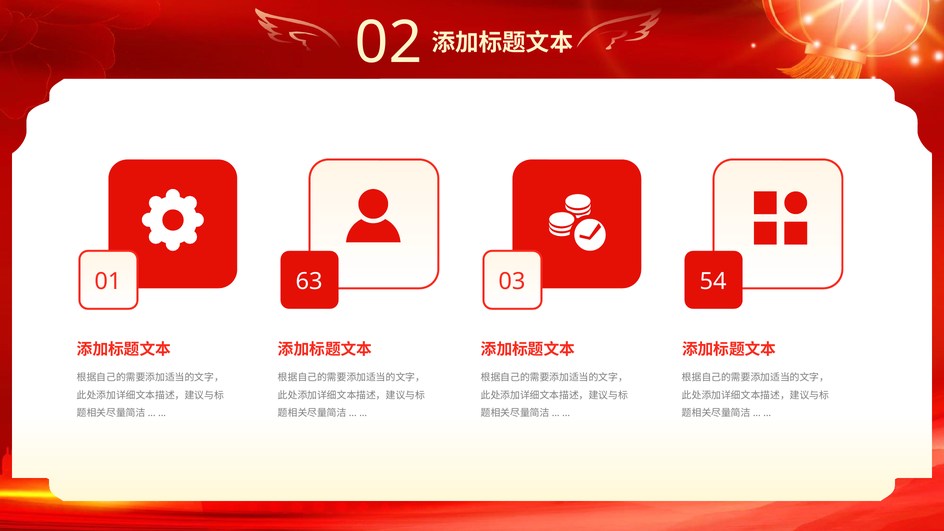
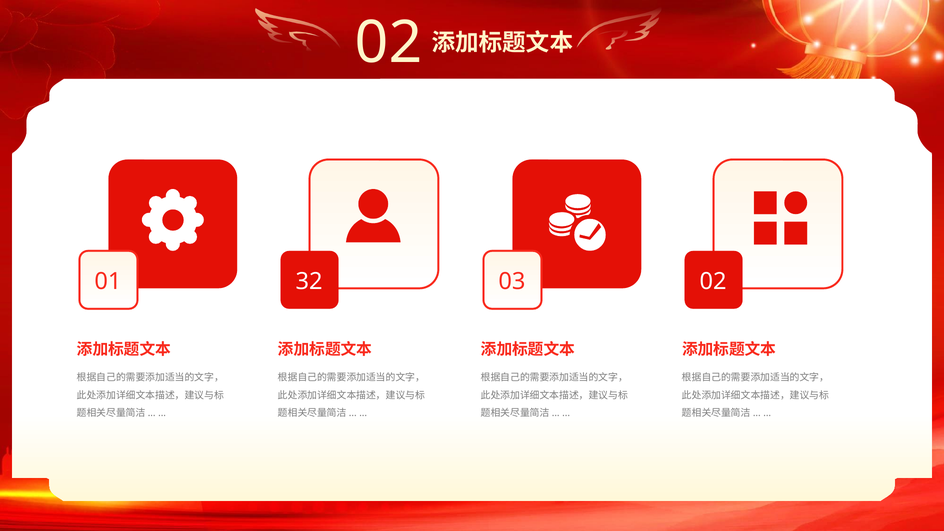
63: 63 -> 32
03 54: 54 -> 02
